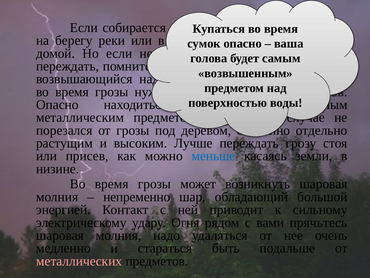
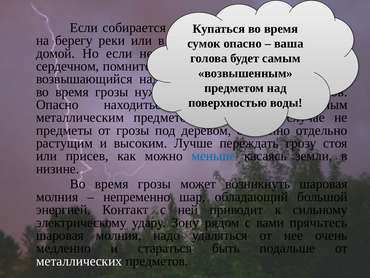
переждать at (68, 66): переждать -> сердечном
порезался: порезался -> предметы
Огня: Огня -> Зону
металлических colour: pink -> white
